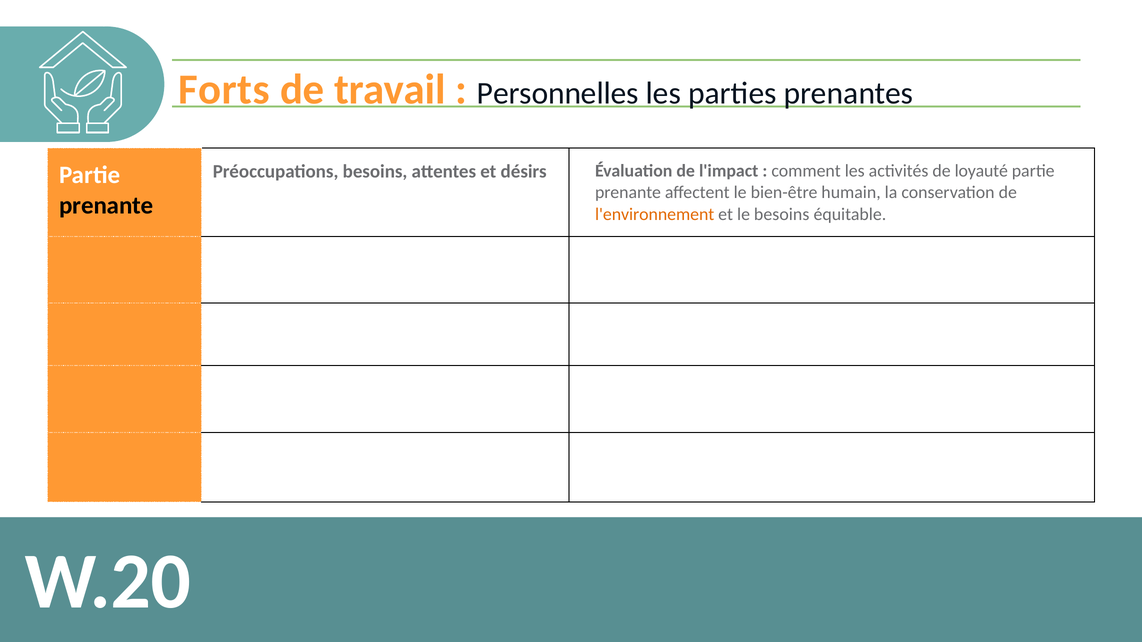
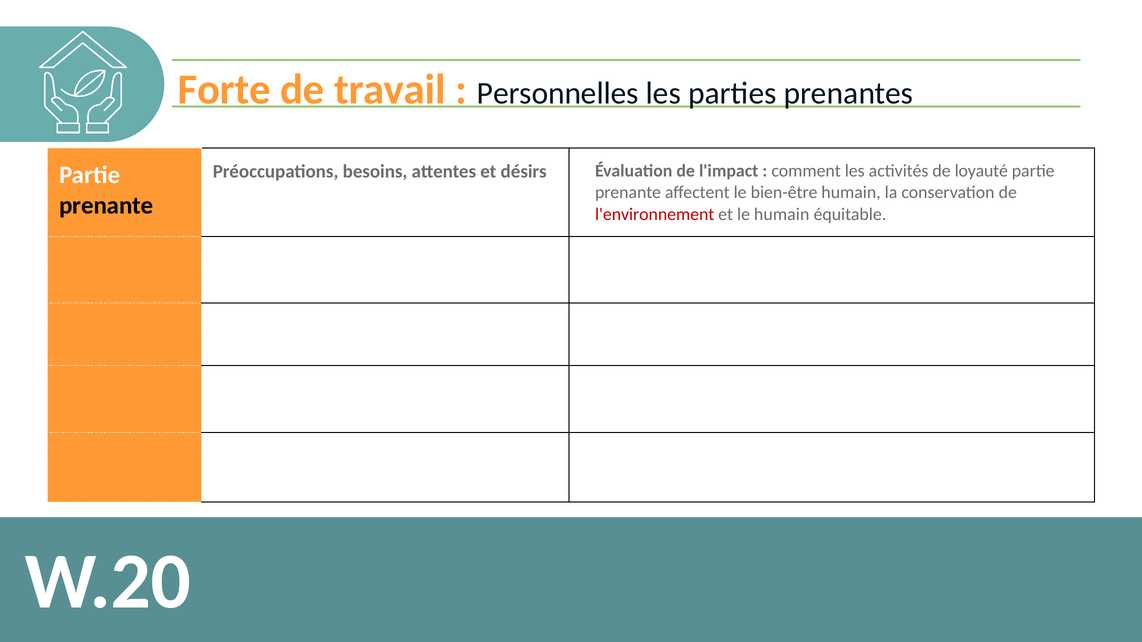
Forts: Forts -> Forte
l'environnement colour: orange -> red
le besoins: besoins -> humain
